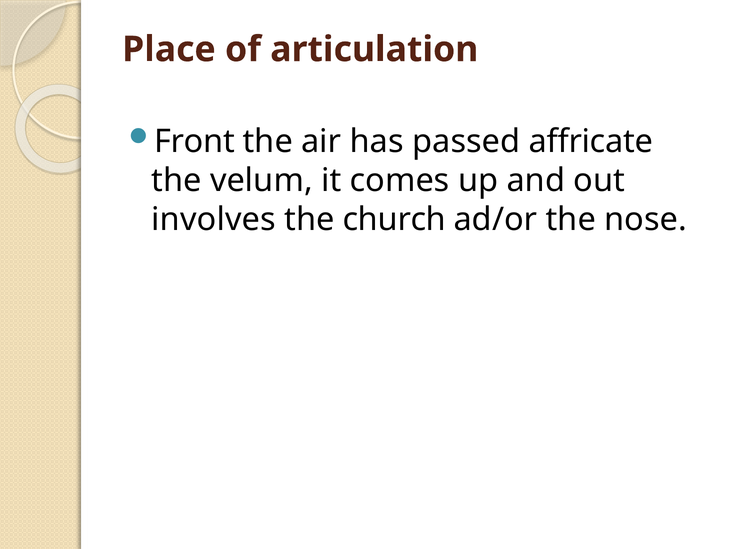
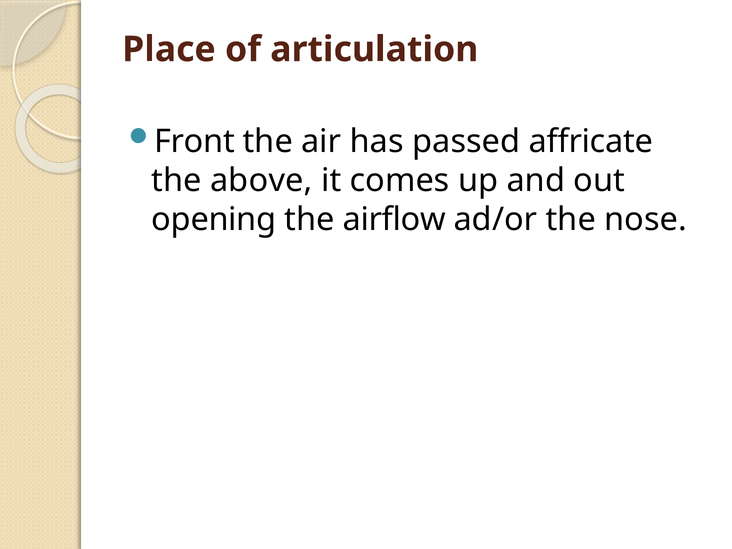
velum: velum -> above
involves: involves -> opening
church: church -> airflow
